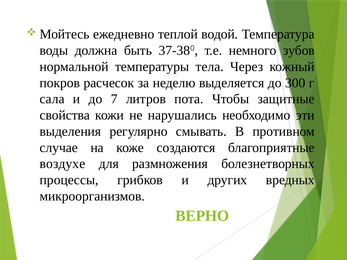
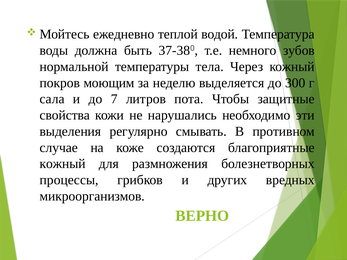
расчесок: расчесок -> моющим
воздухе at (63, 164): воздухе -> кожный
